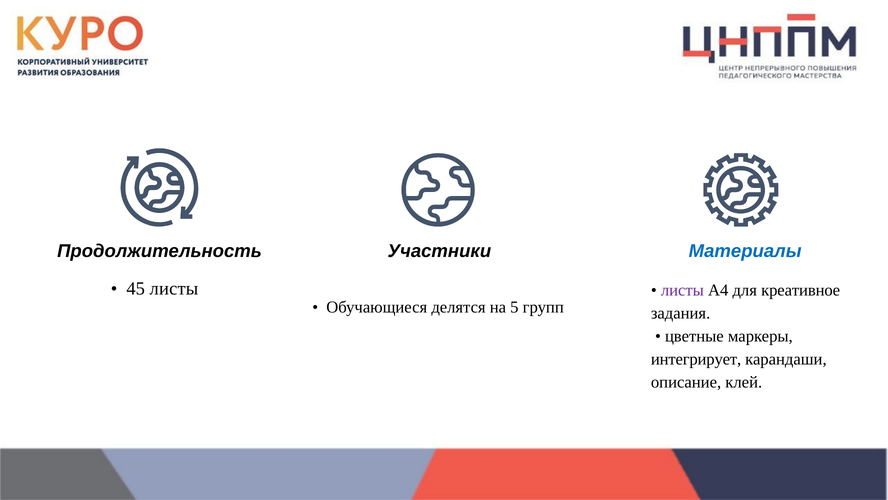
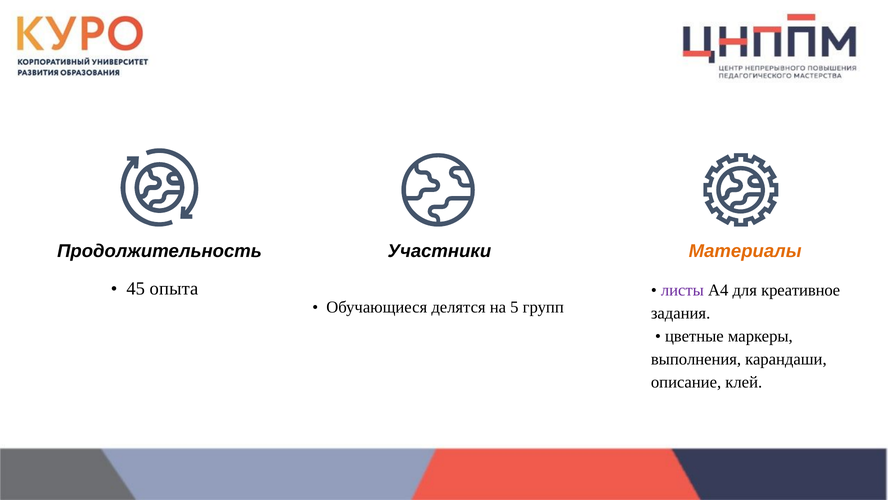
Материалы colour: blue -> orange
45 листы: листы -> опыта
интегрирует: интегрирует -> выполнения
